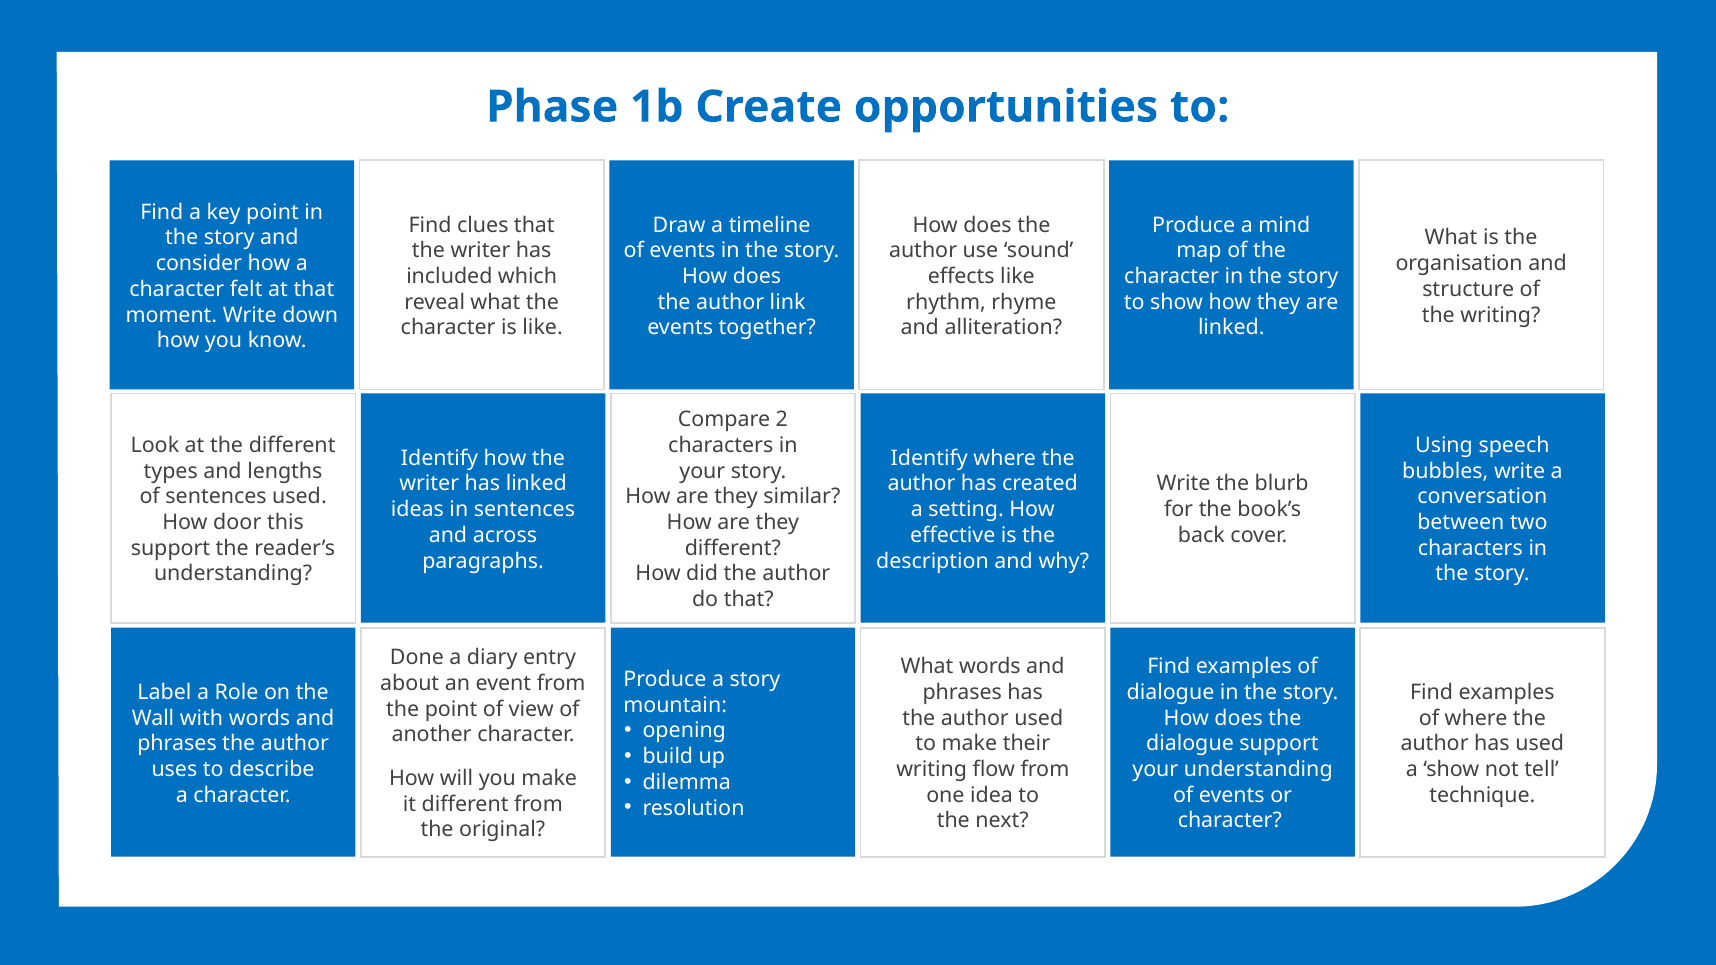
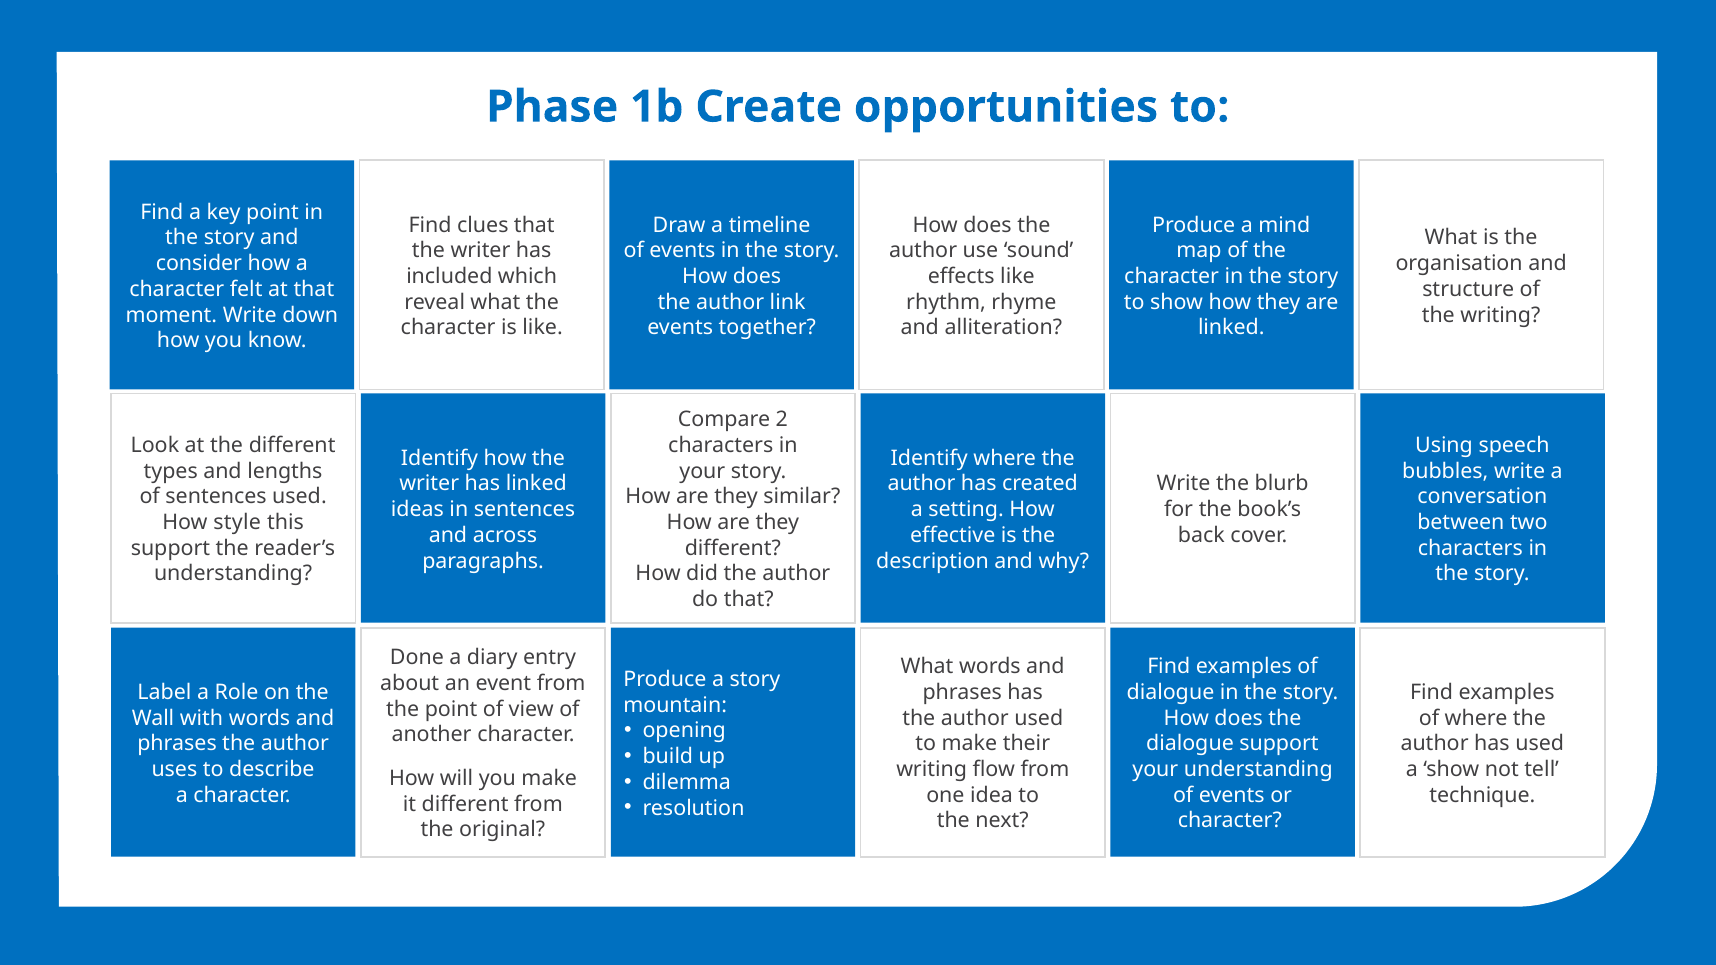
door: door -> style
